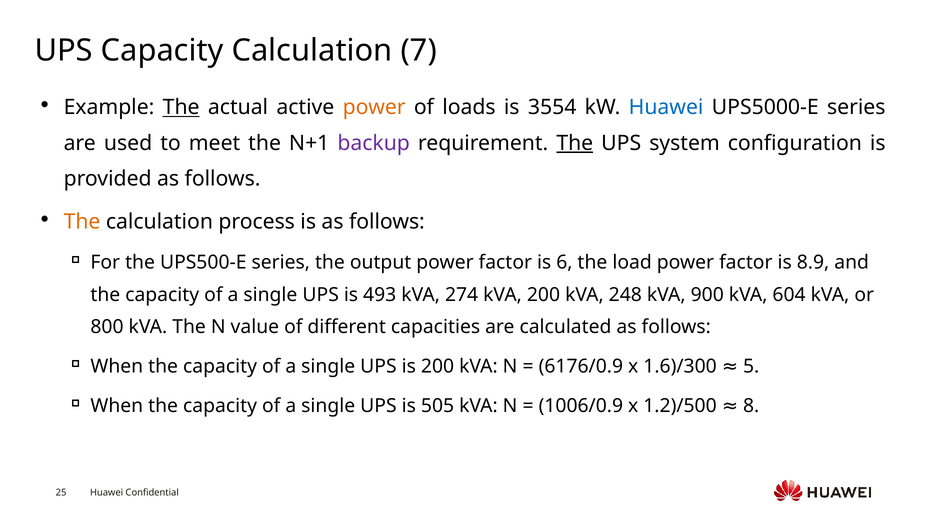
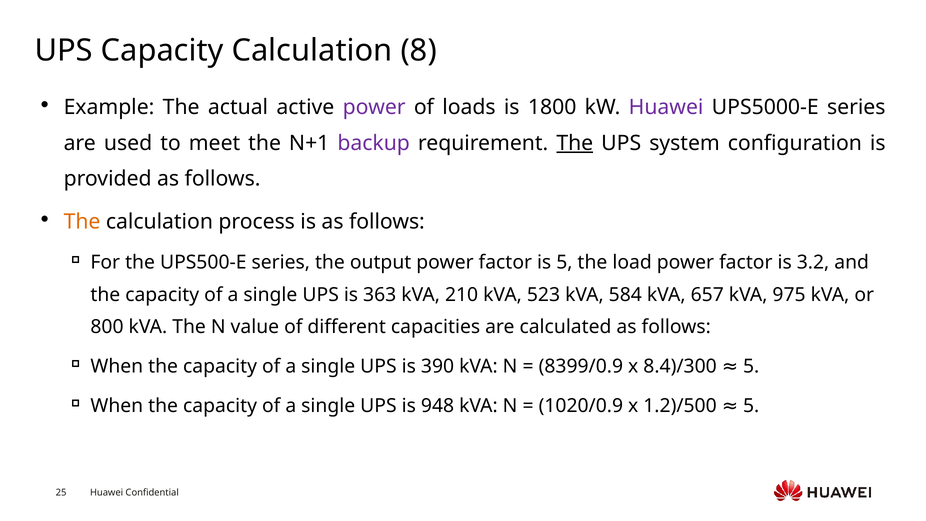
7: 7 -> 8
The at (181, 107) underline: present -> none
power at (374, 107) colour: orange -> purple
3554: 3554 -> 1800
Huawei at (666, 107) colour: blue -> purple
is 6: 6 -> 5
8.9: 8.9 -> 3.2
493: 493 -> 363
274: 274 -> 210
kVA 200: 200 -> 523
248: 248 -> 584
900: 900 -> 657
604: 604 -> 975
is 200: 200 -> 390
6176/0.9: 6176/0.9 -> 8399/0.9
1.6)/300: 1.6)/300 -> 8.4)/300
505: 505 -> 948
1006/0.9: 1006/0.9 -> 1020/0.9
1.2)/500 8: 8 -> 5
